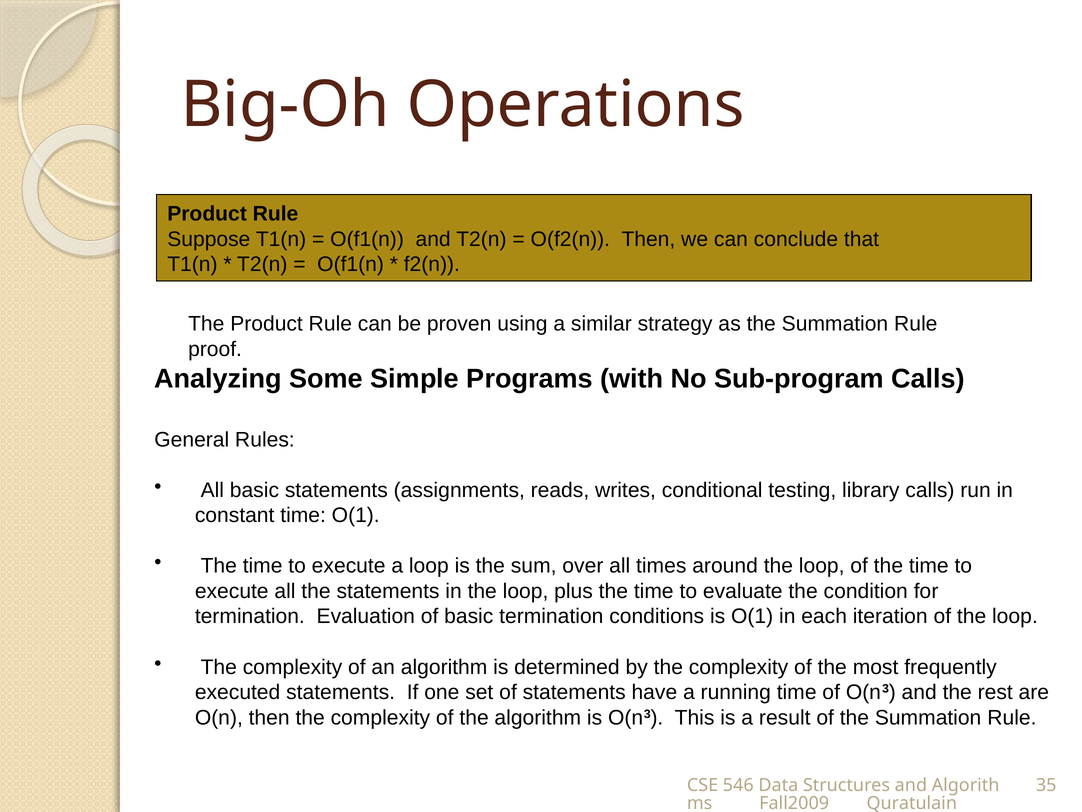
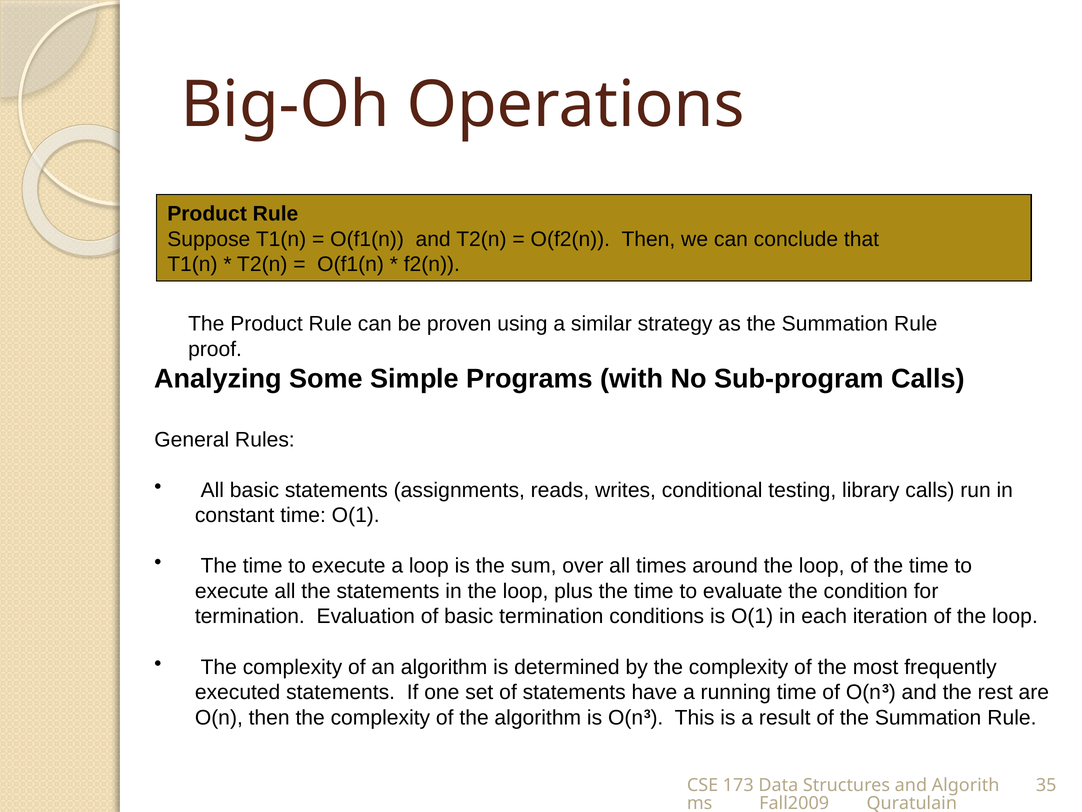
546: 546 -> 173
